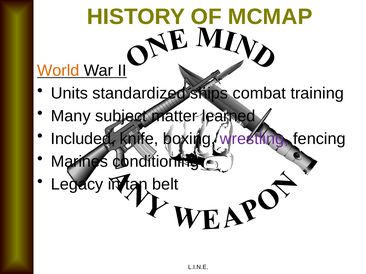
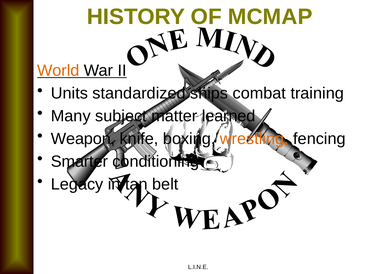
Included: Included -> Weapon
wrestling colour: purple -> orange
Marines: Marines -> Smarter
